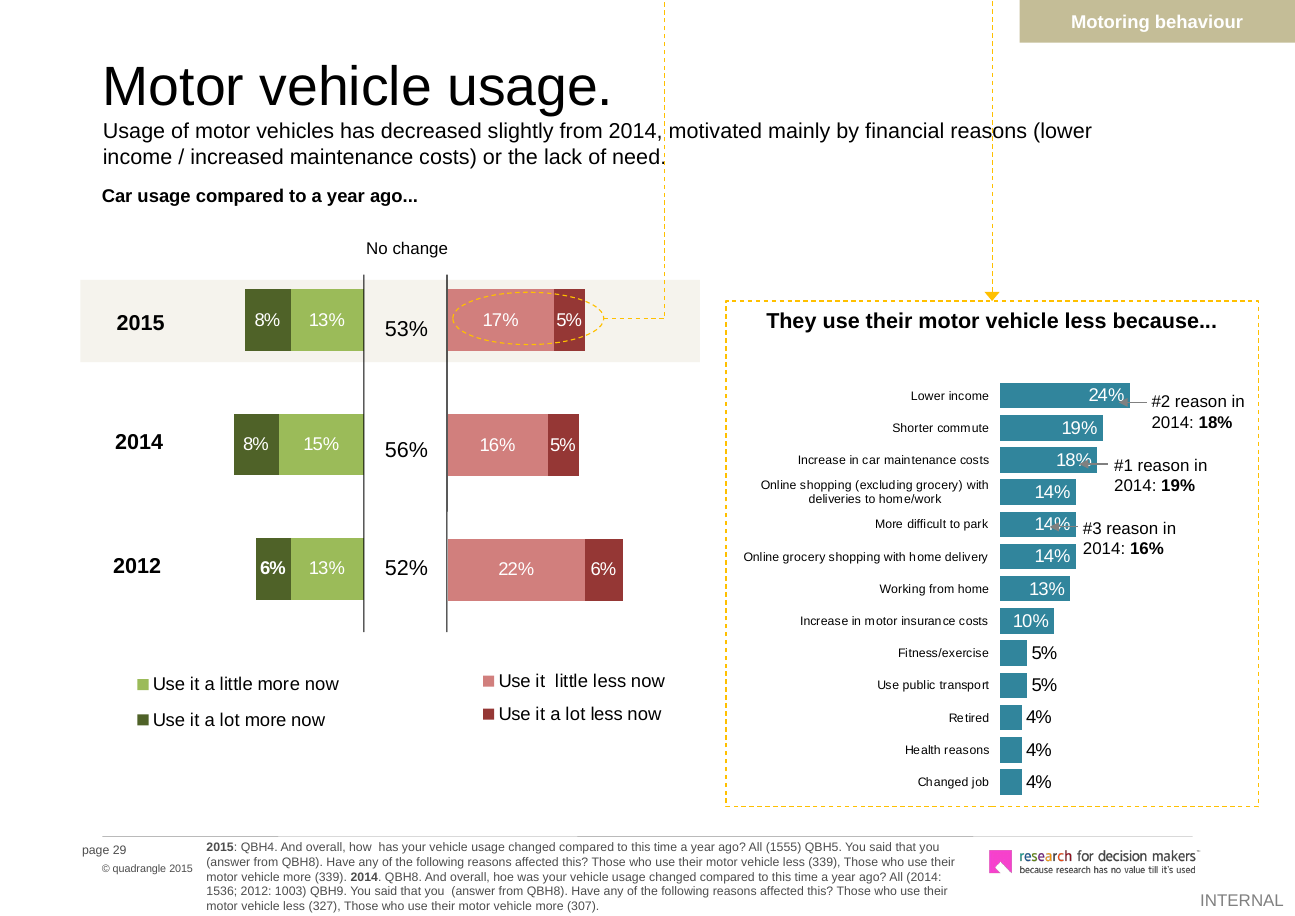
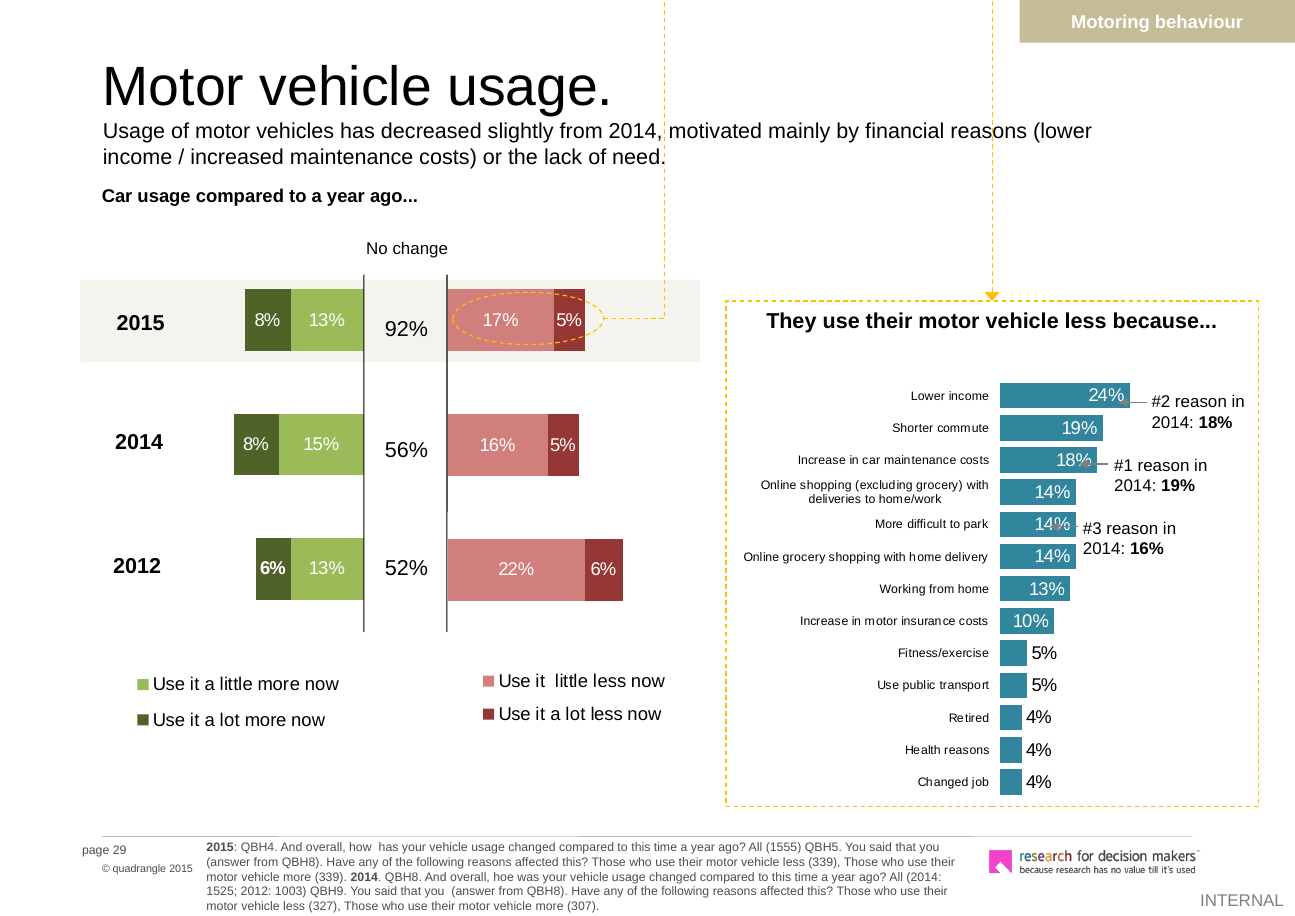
53%: 53% -> 92%
1536: 1536 -> 1525
